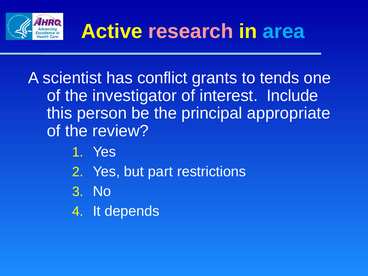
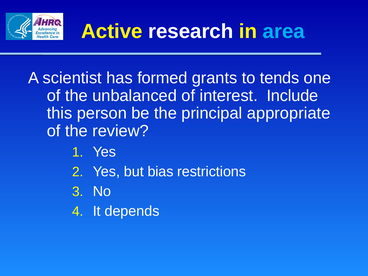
research colour: pink -> white
conflict: conflict -> formed
investigator: investigator -> unbalanced
part: part -> bias
